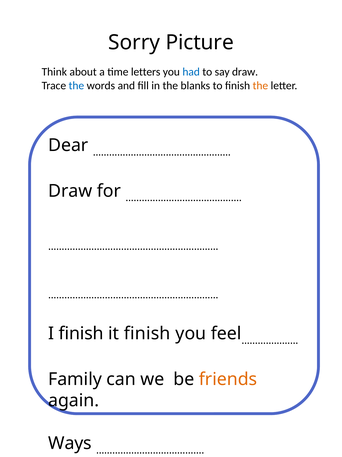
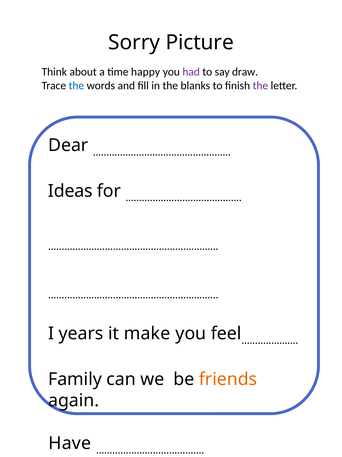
letters: letters -> happy
had colour: blue -> purple
the at (260, 85) colour: orange -> purple
Draw at (70, 191): Draw -> Ideas
I finish: finish -> years
it finish: finish -> make
Ways: Ways -> Have
